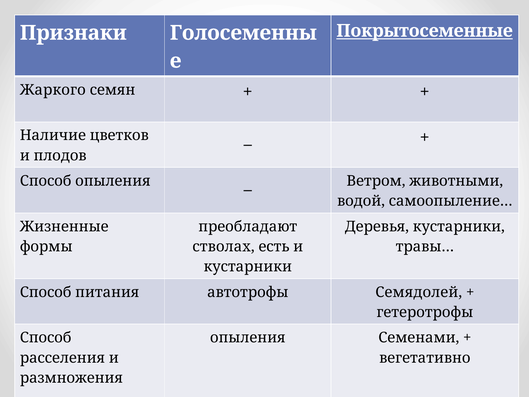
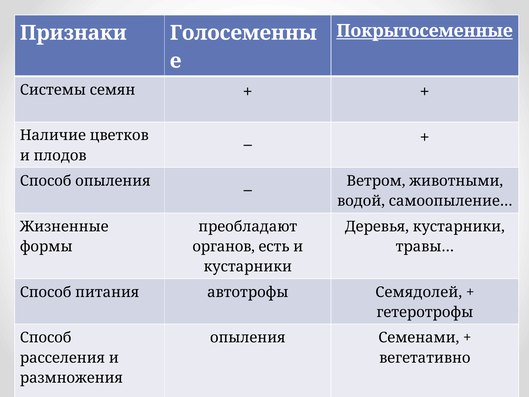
Жаркого: Жаркого -> Системы
стволах at (224, 246): стволах -> органов
